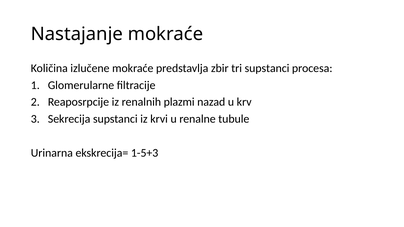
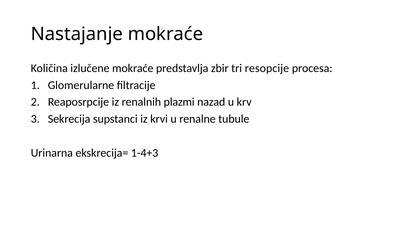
tri supstanci: supstanci -> resopcije
1-5+3: 1-5+3 -> 1-4+3
